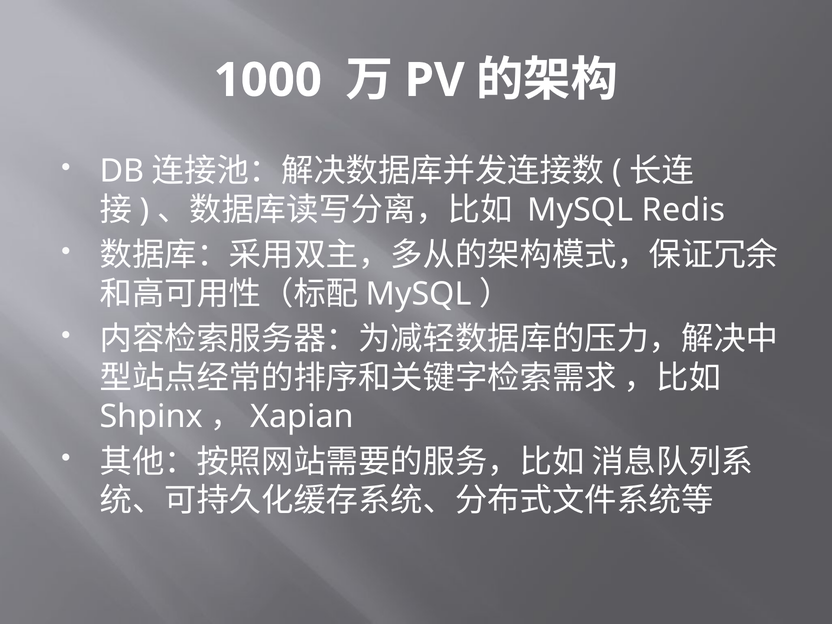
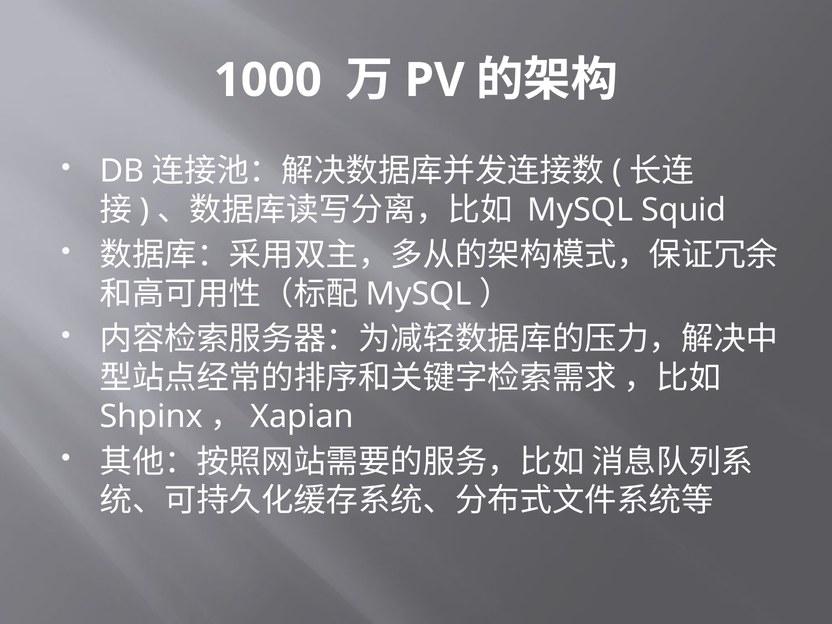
Redis: Redis -> Squid
